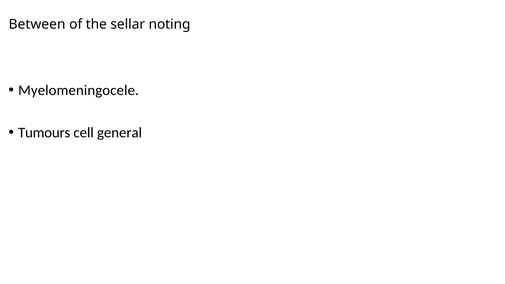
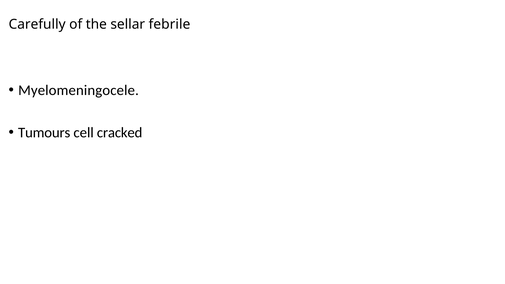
Between: Between -> Carefully
noting: noting -> febrile
general: general -> cracked
